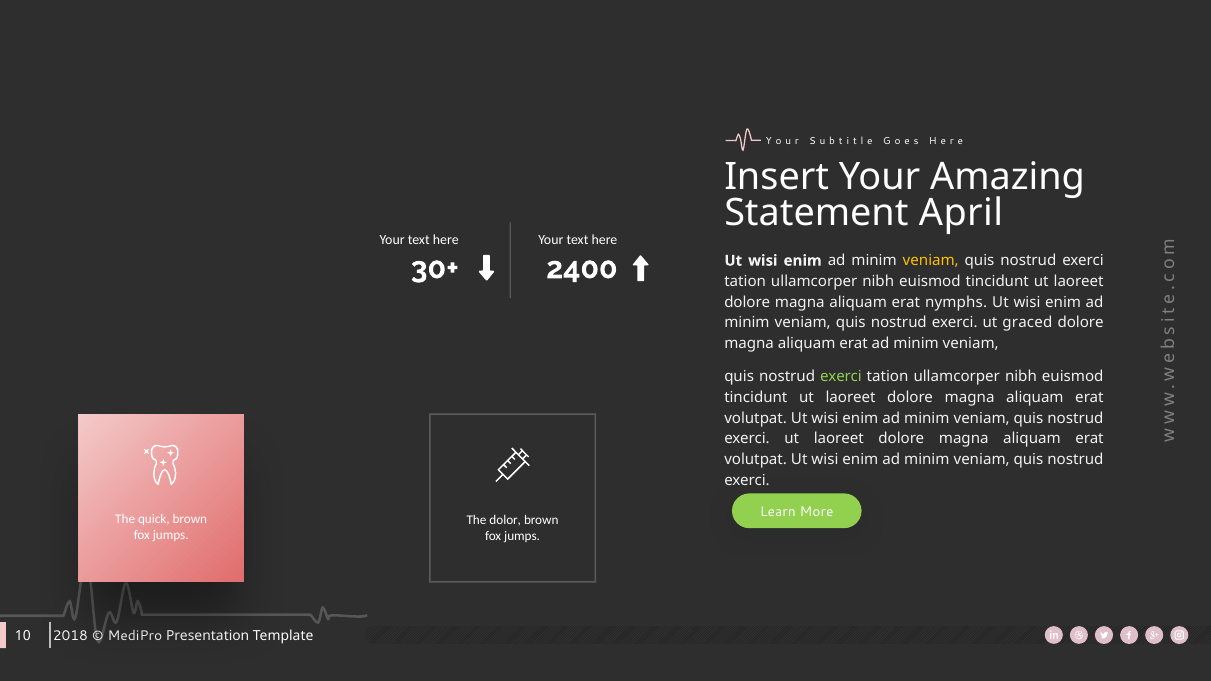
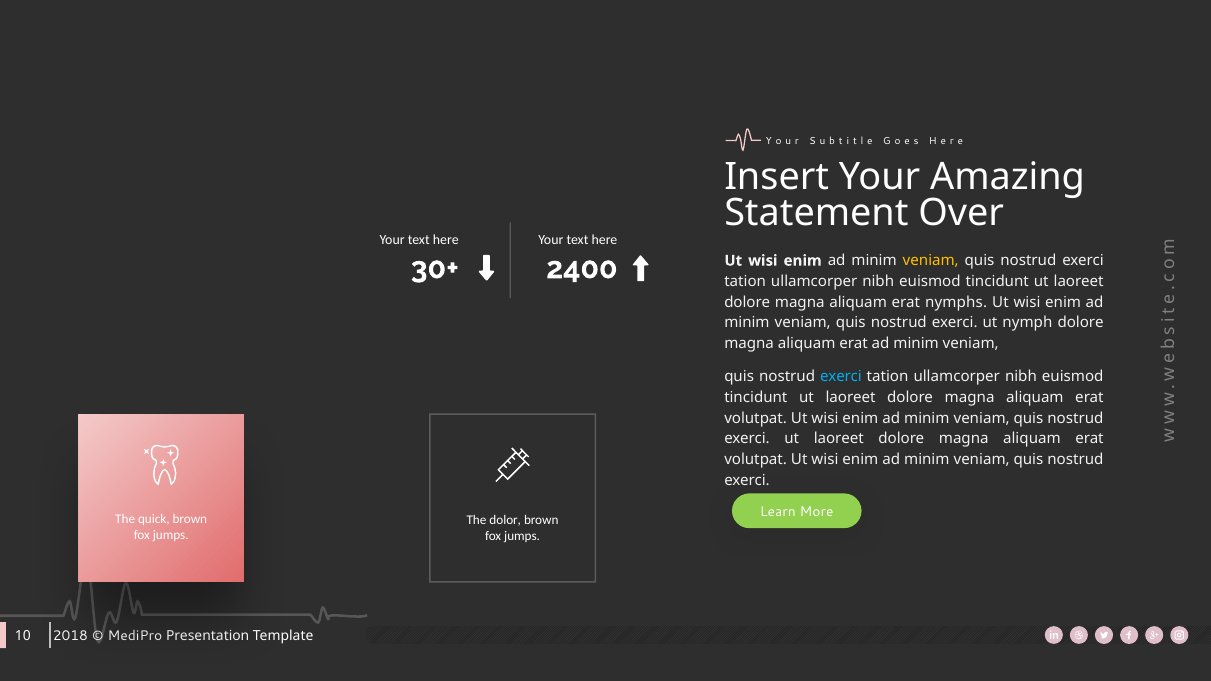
April: April -> Over
graced: graced -> nymph
exerci at (841, 377) colour: light green -> light blue
